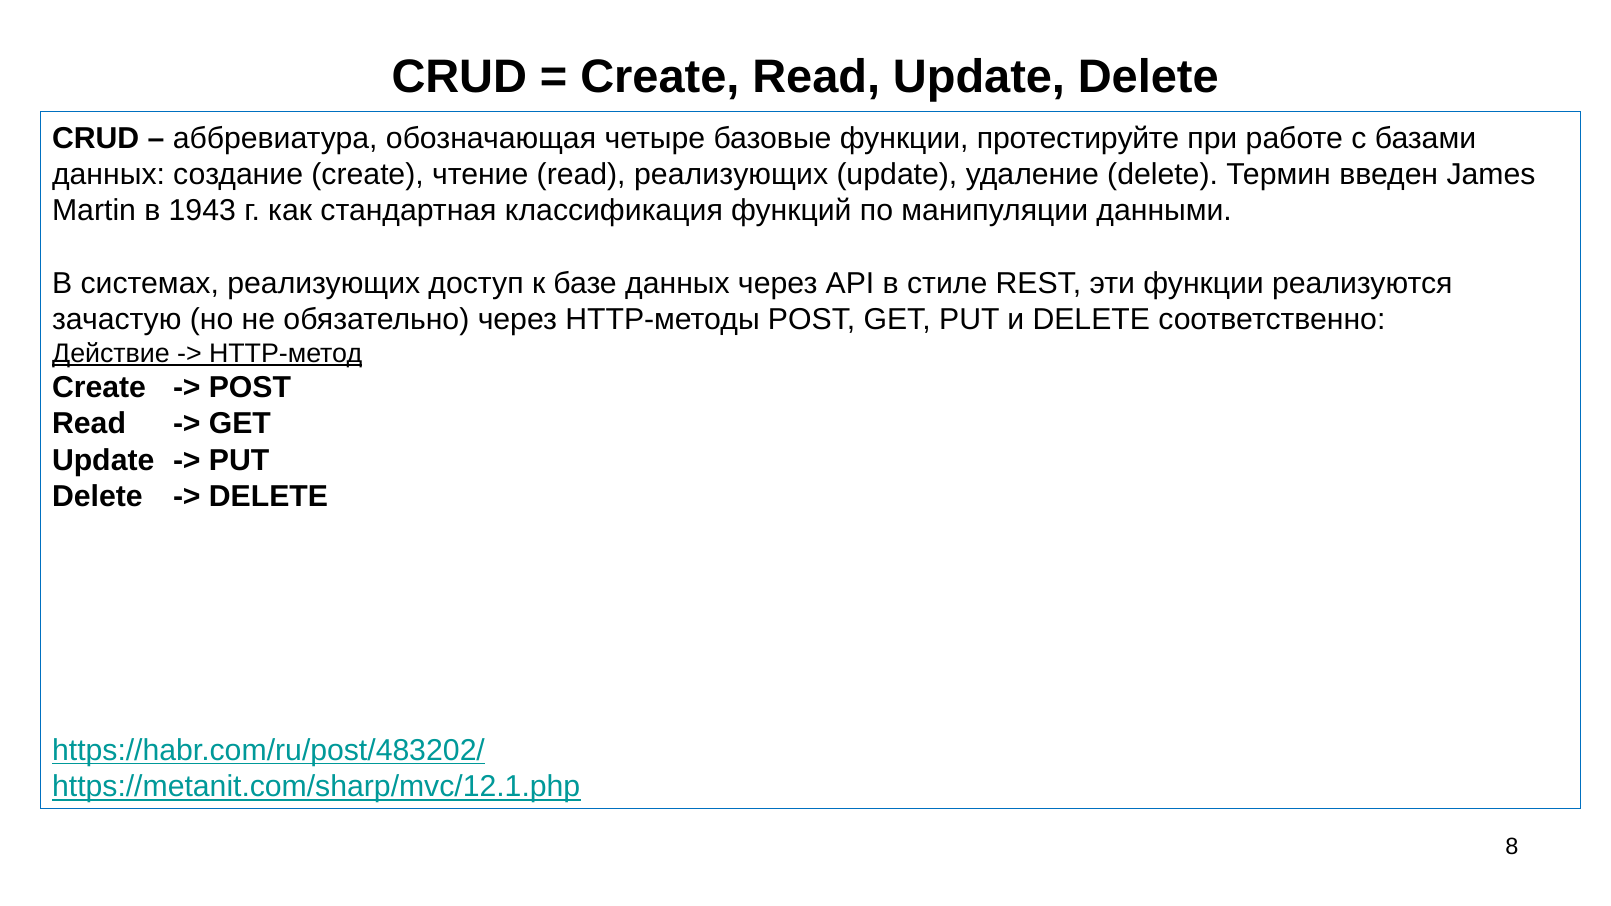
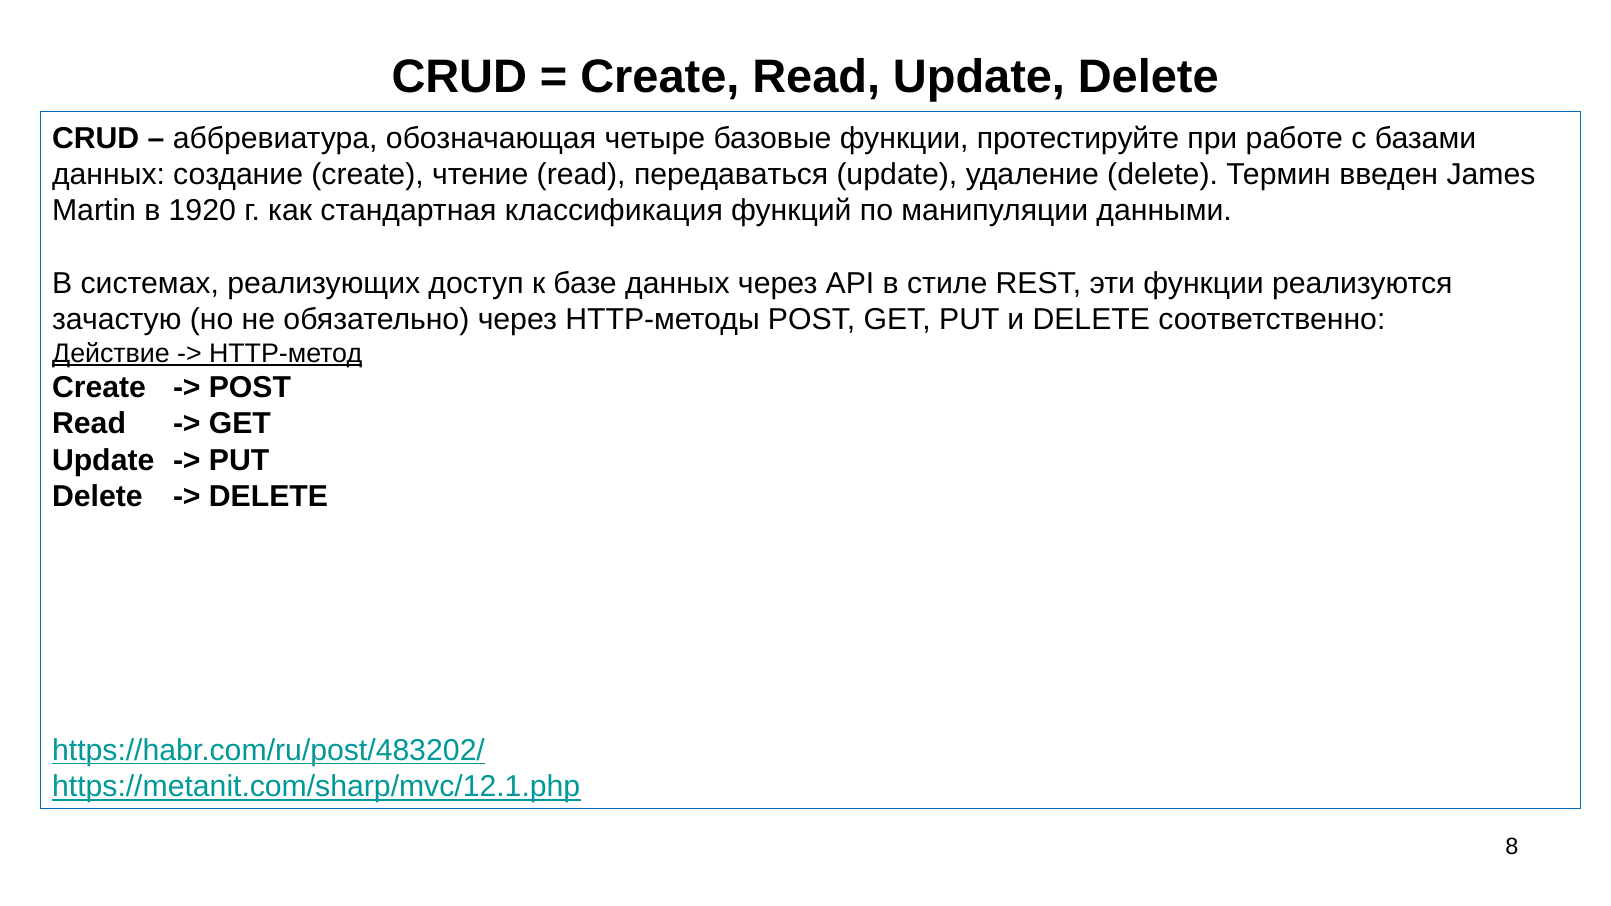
read реализующих: реализующих -> передаваться
1943: 1943 -> 1920
